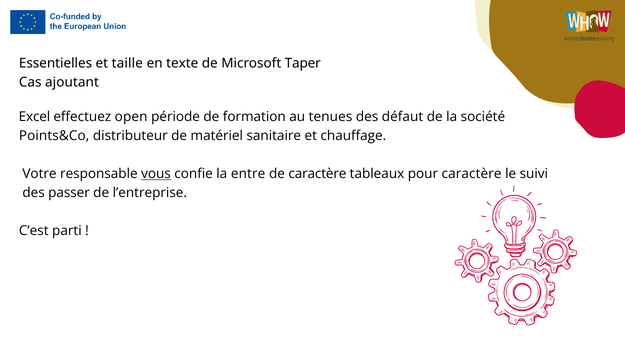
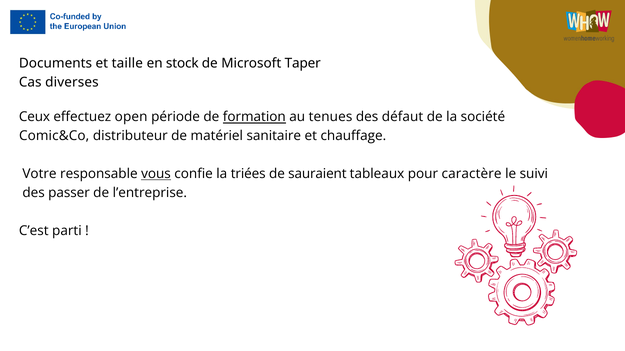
Essentielles: Essentielles -> Documents
texte: texte -> stock
ajoutant: ajoutant -> diverses
Excel: Excel -> Ceux
formation underline: none -> present
Points&Co: Points&Co -> Comic&Co
entre: entre -> triées
de caractère: caractère -> sauraient
